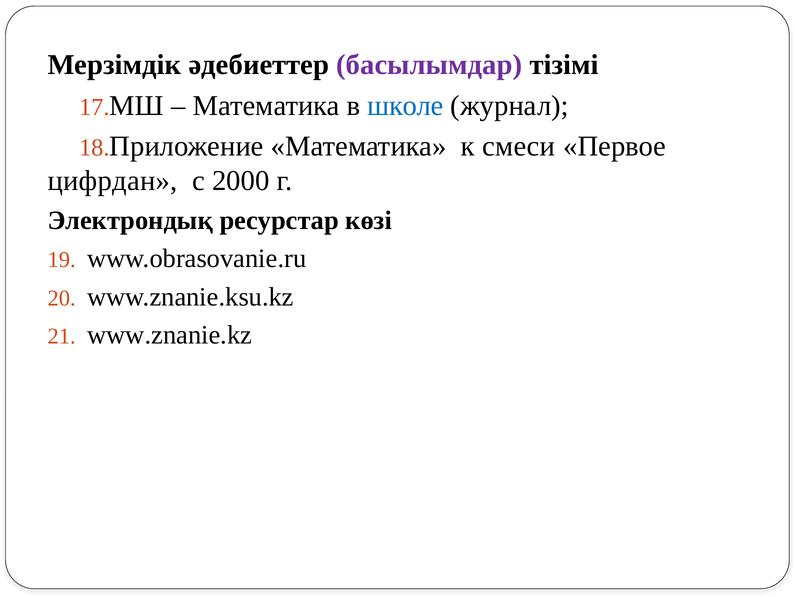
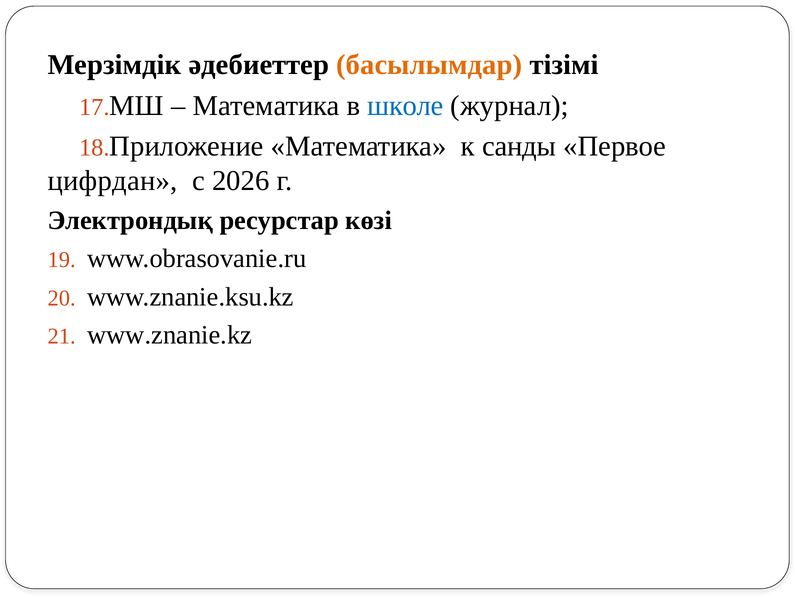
басылымдар colour: purple -> orange
смеси: смеси -> санды
2000: 2000 -> 2026
